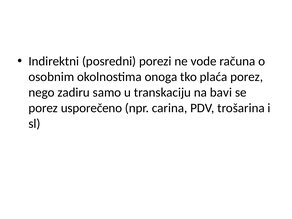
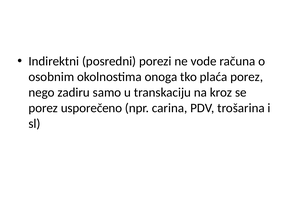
bavi: bavi -> kroz
